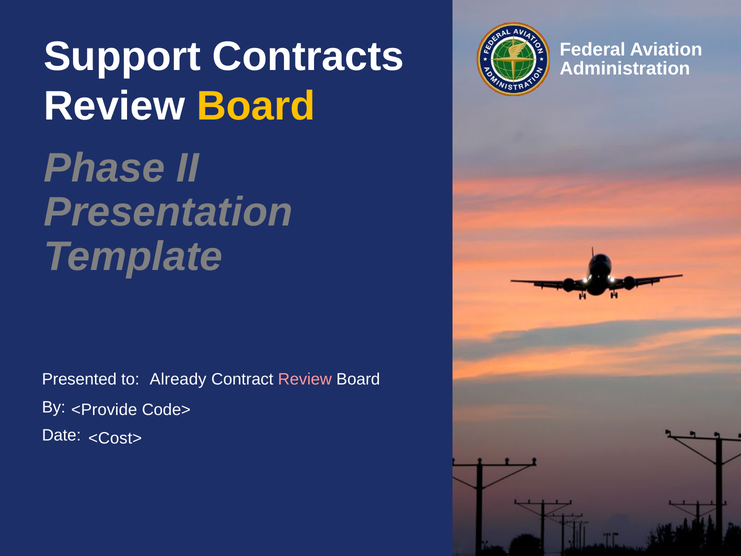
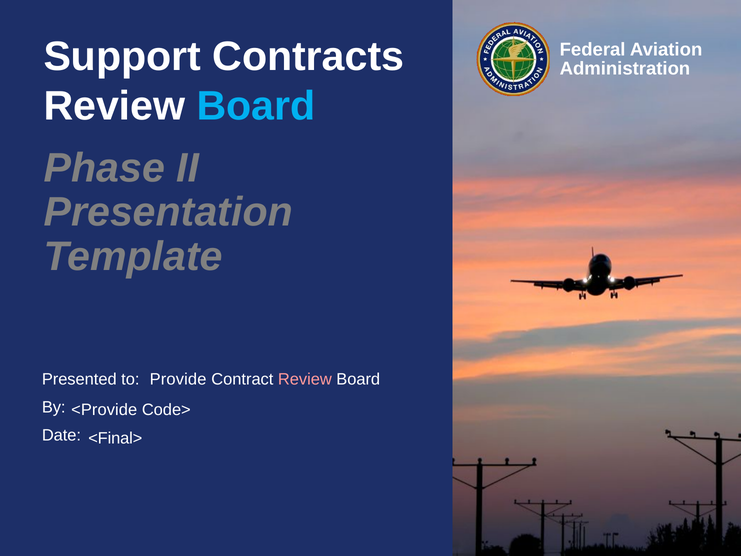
Board at (256, 106) colour: yellow -> light blue
Already: Already -> Provide
<Cost>: <Cost> -> <Final>
